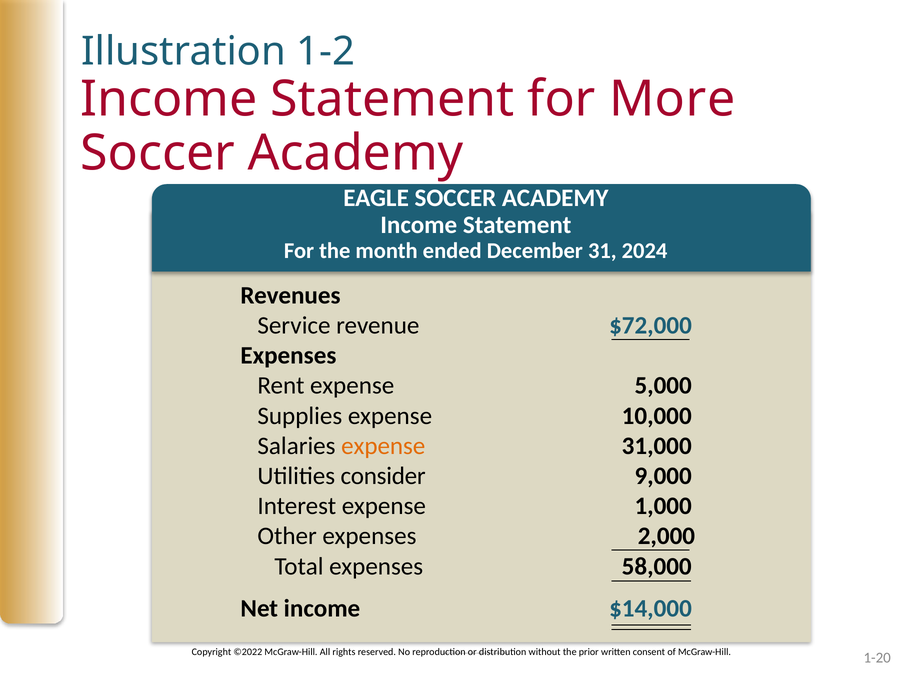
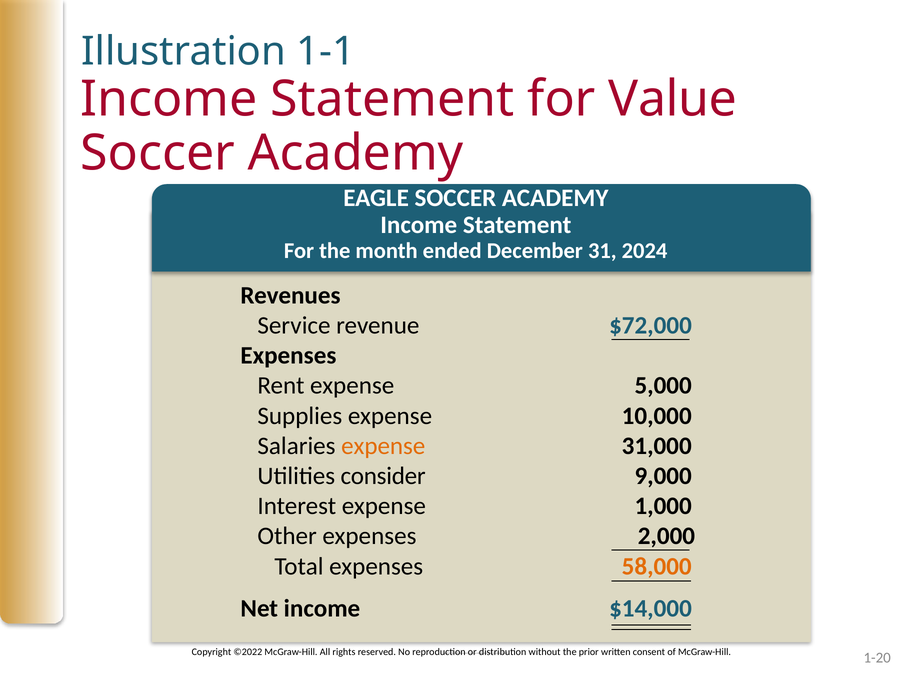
1-2: 1-2 -> 1-1
More: More -> Value
58,000 colour: black -> orange
